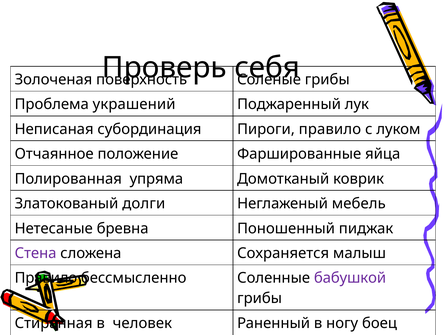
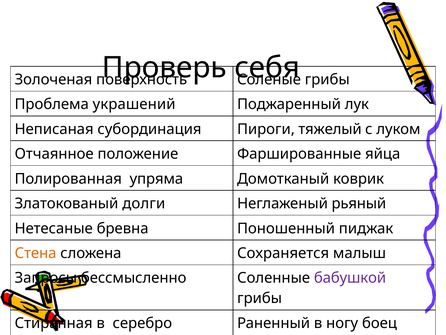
Пироги правило: правило -> тяжелый
мебель: мебель -> рьяный
Стена colour: purple -> orange
Правило at (46, 278): Правило -> Запросы
человек: человек -> серебро
